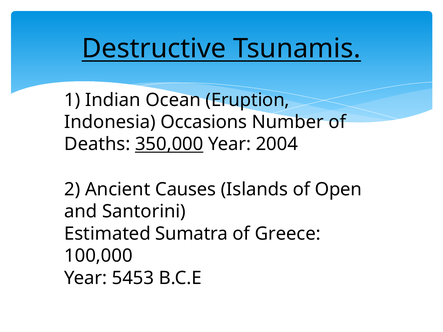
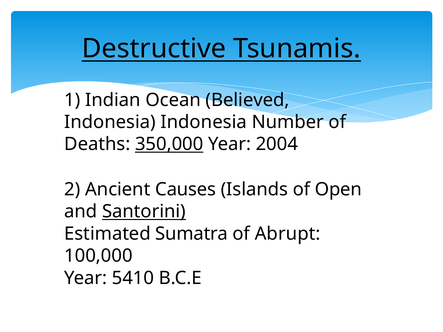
Eruption: Eruption -> Believed
Indonesia Occasions: Occasions -> Indonesia
Santorini underline: none -> present
Greece: Greece -> Abrupt
5453: 5453 -> 5410
